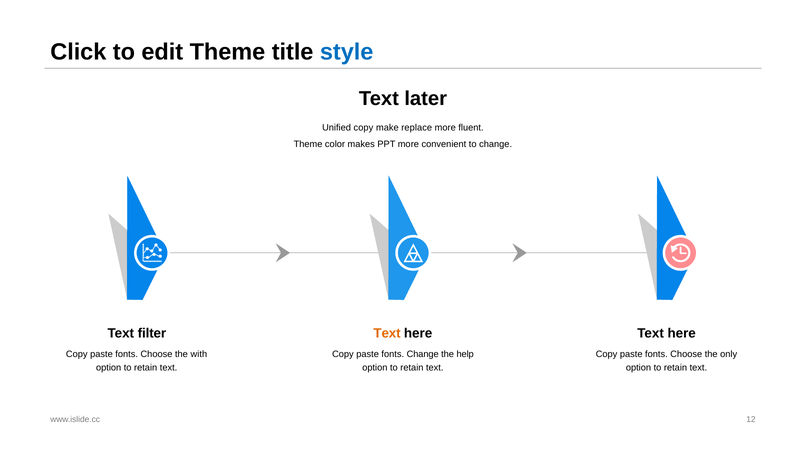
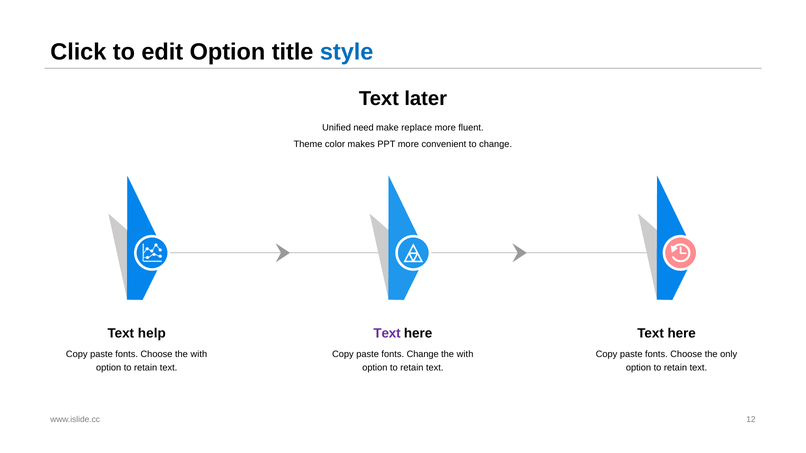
edit Theme: Theme -> Option
Unified copy: copy -> need
filter: filter -> help
Text at (387, 334) colour: orange -> purple
help at (465, 355): help -> with
